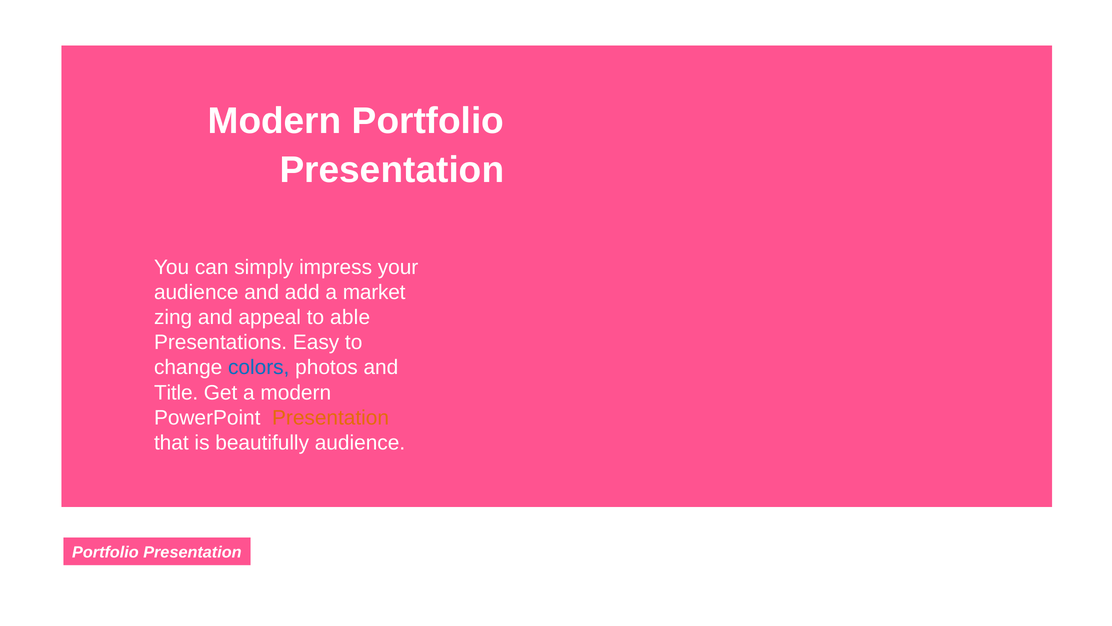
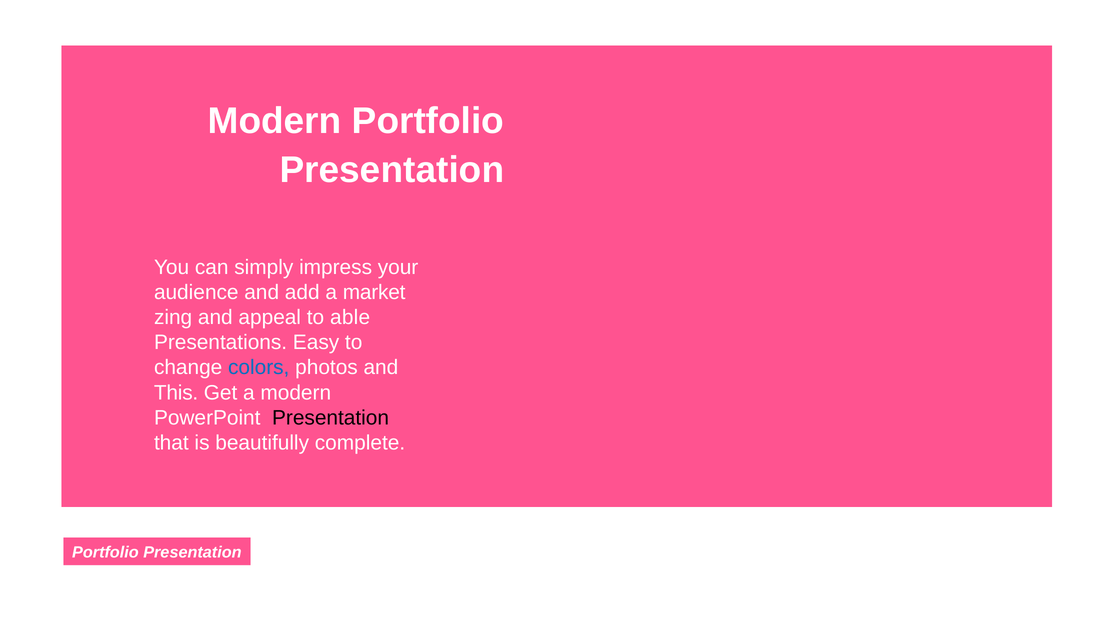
Title: Title -> This
Presentation at (331, 417) colour: orange -> black
beautifully audience: audience -> complete
